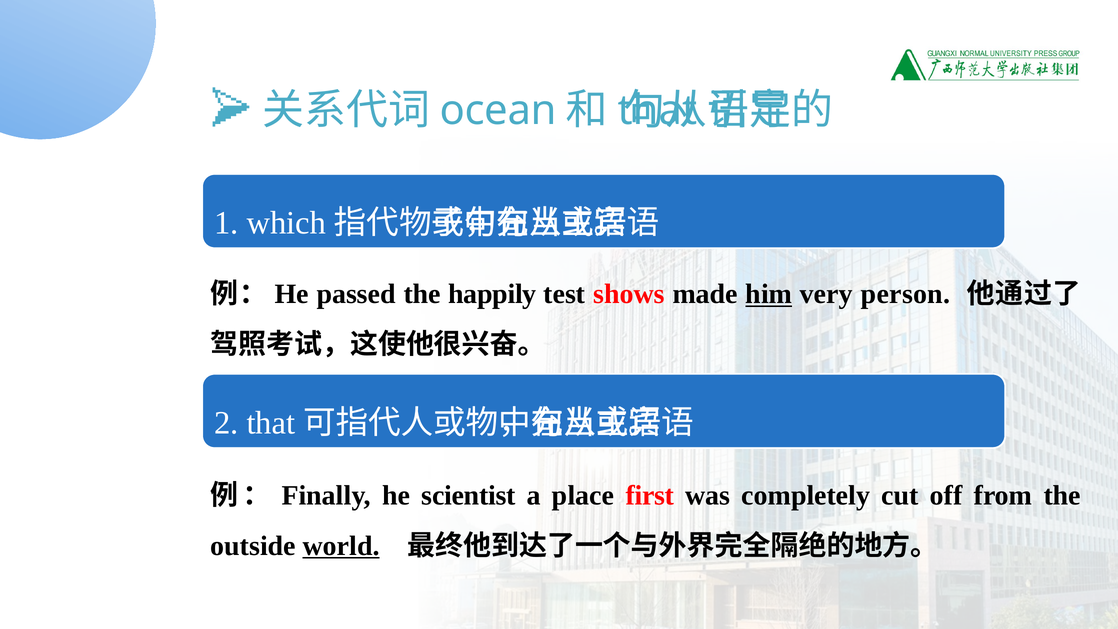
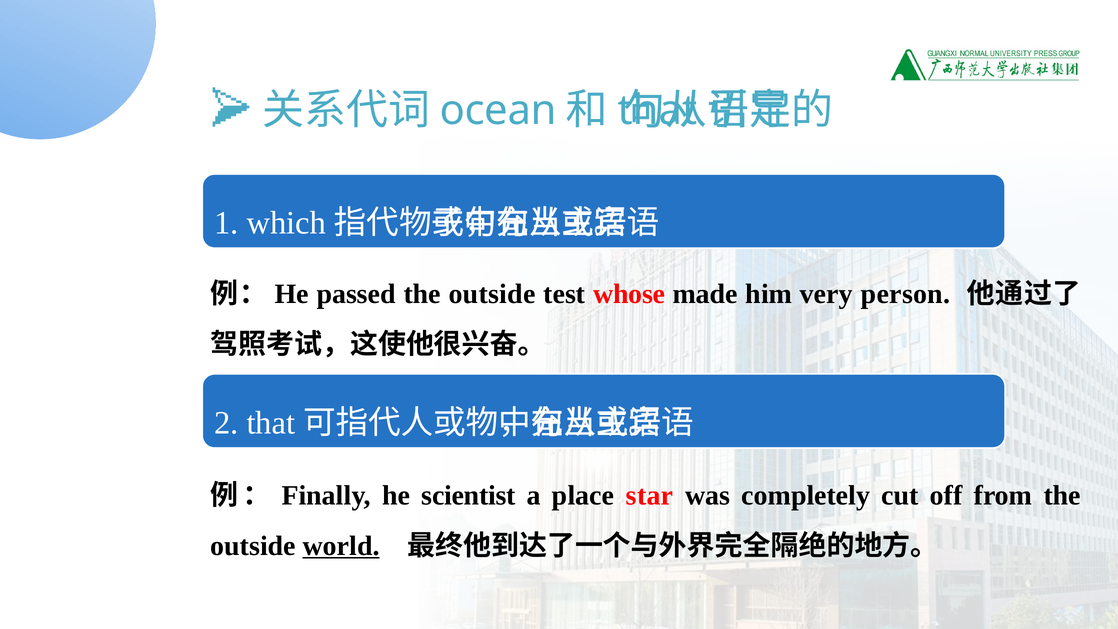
passed the happily: happily -> outside
shows: shows -> whose
him underline: present -> none
first: first -> star
